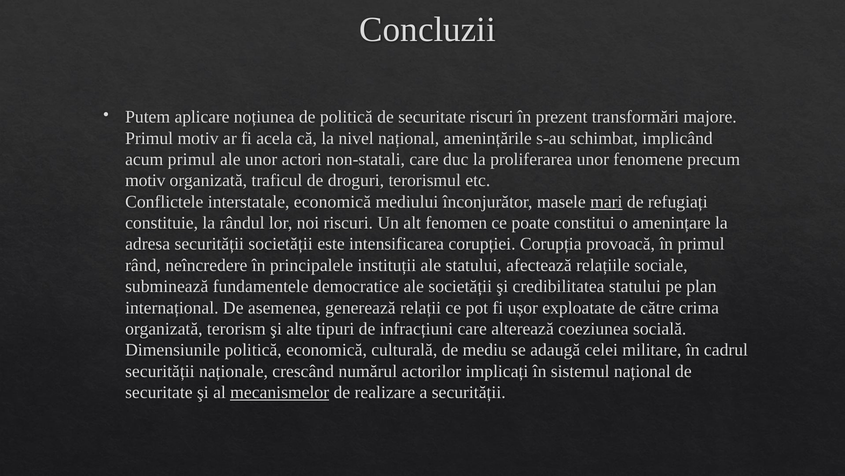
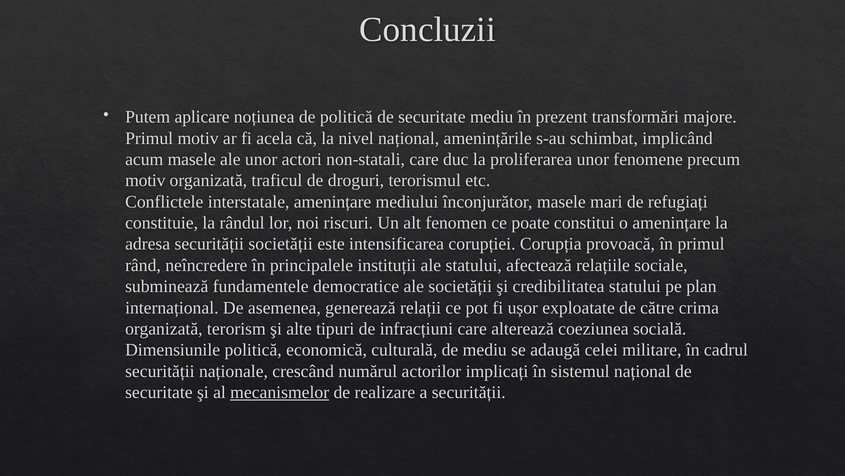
securitate riscuri: riscuri -> mediu
acum primul: primul -> masele
interstatale economică: economică -> amenințare
mari underline: present -> none
